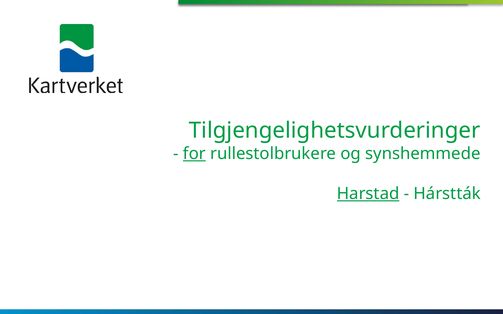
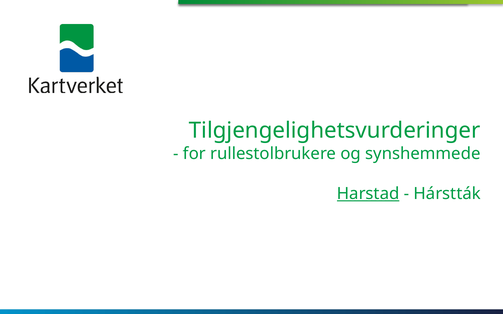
for underline: present -> none
